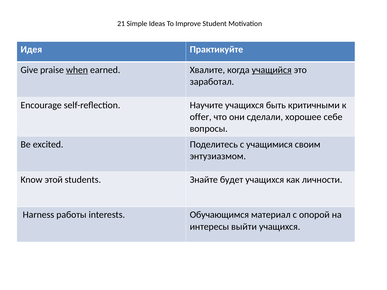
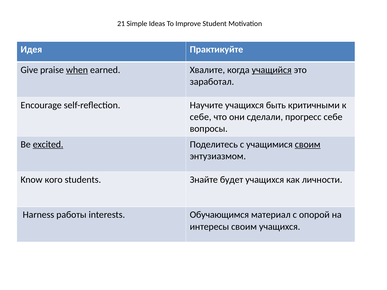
offer at (201, 117): offer -> себе
хорошее: хорошее -> прогресс
excited underline: none -> present
своим at (308, 144) underline: none -> present
этой: этой -> кого
интересы выйти: выйти -> своим
